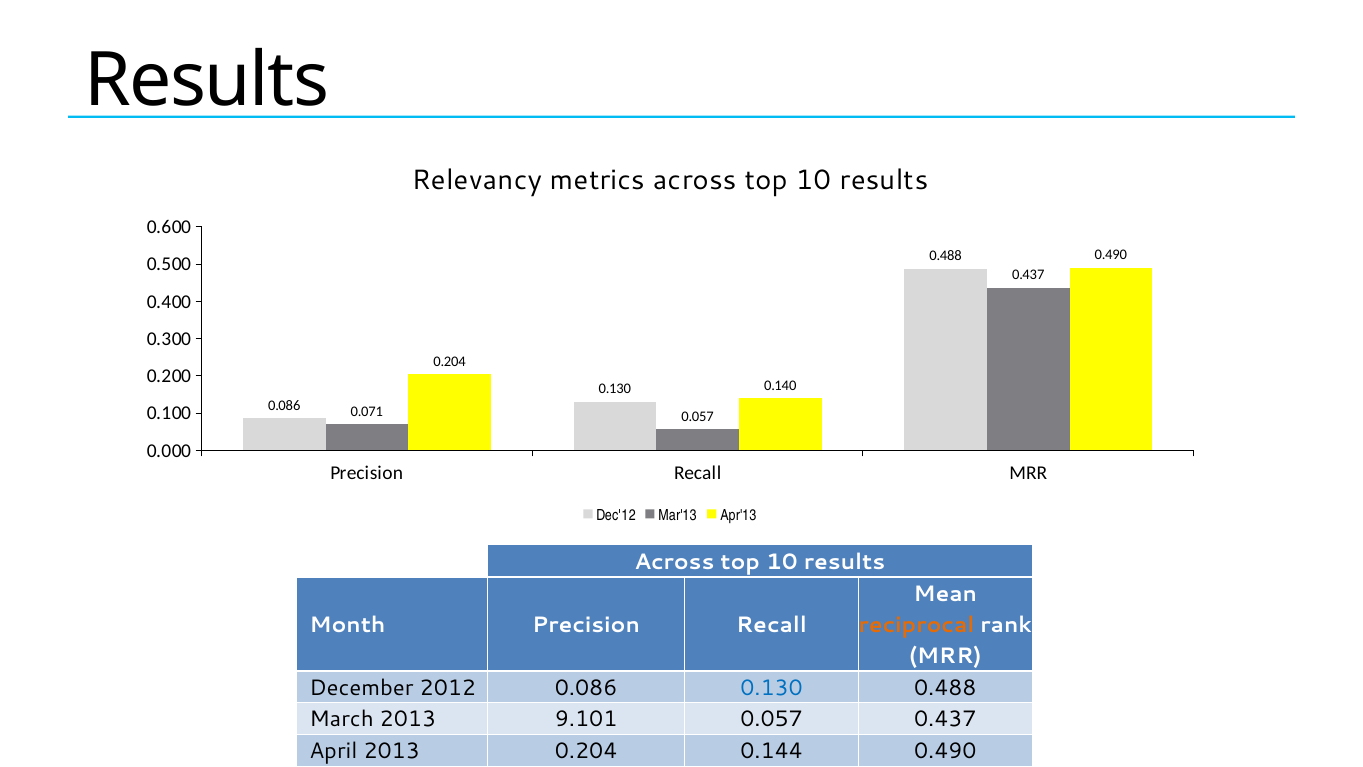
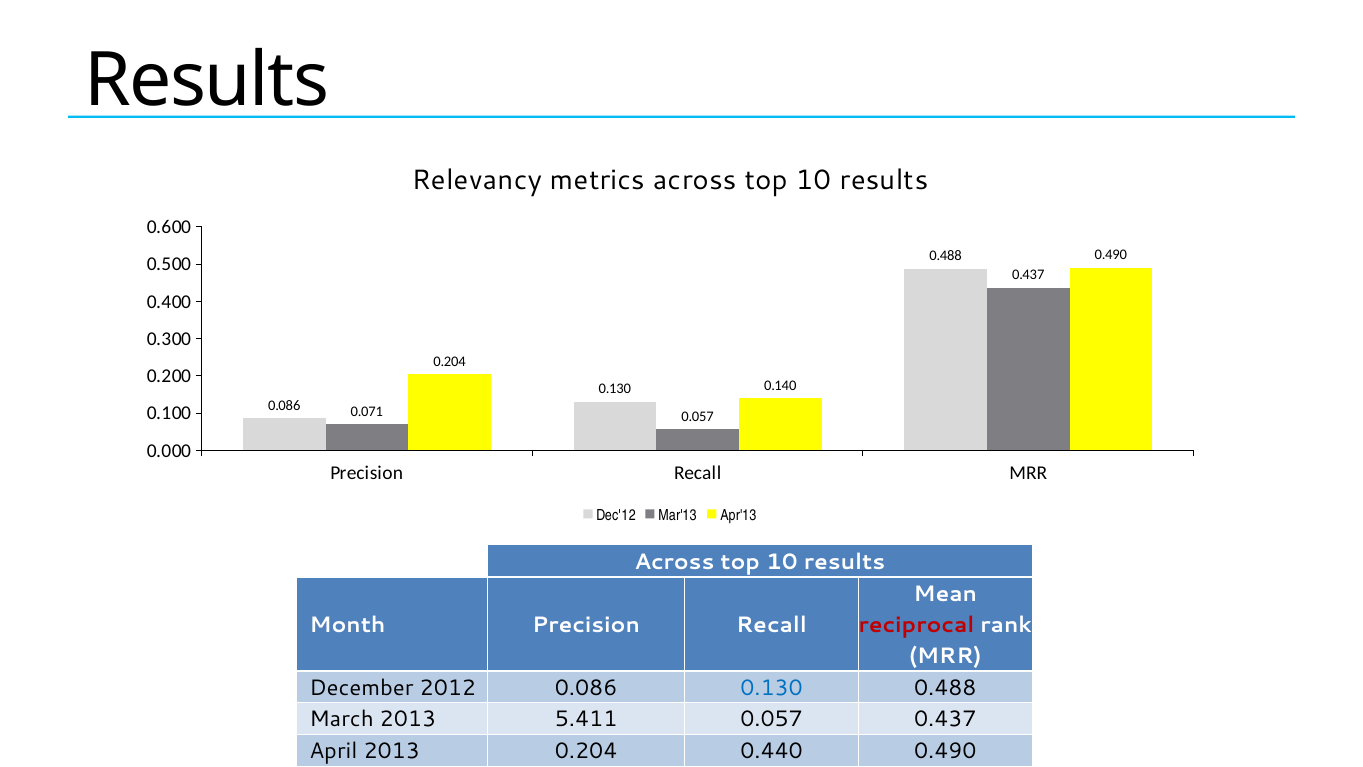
reciprocal colour: orange -> red
9.101: 9.101 -> 5.411
0.144: 0.144 -> 0.440
